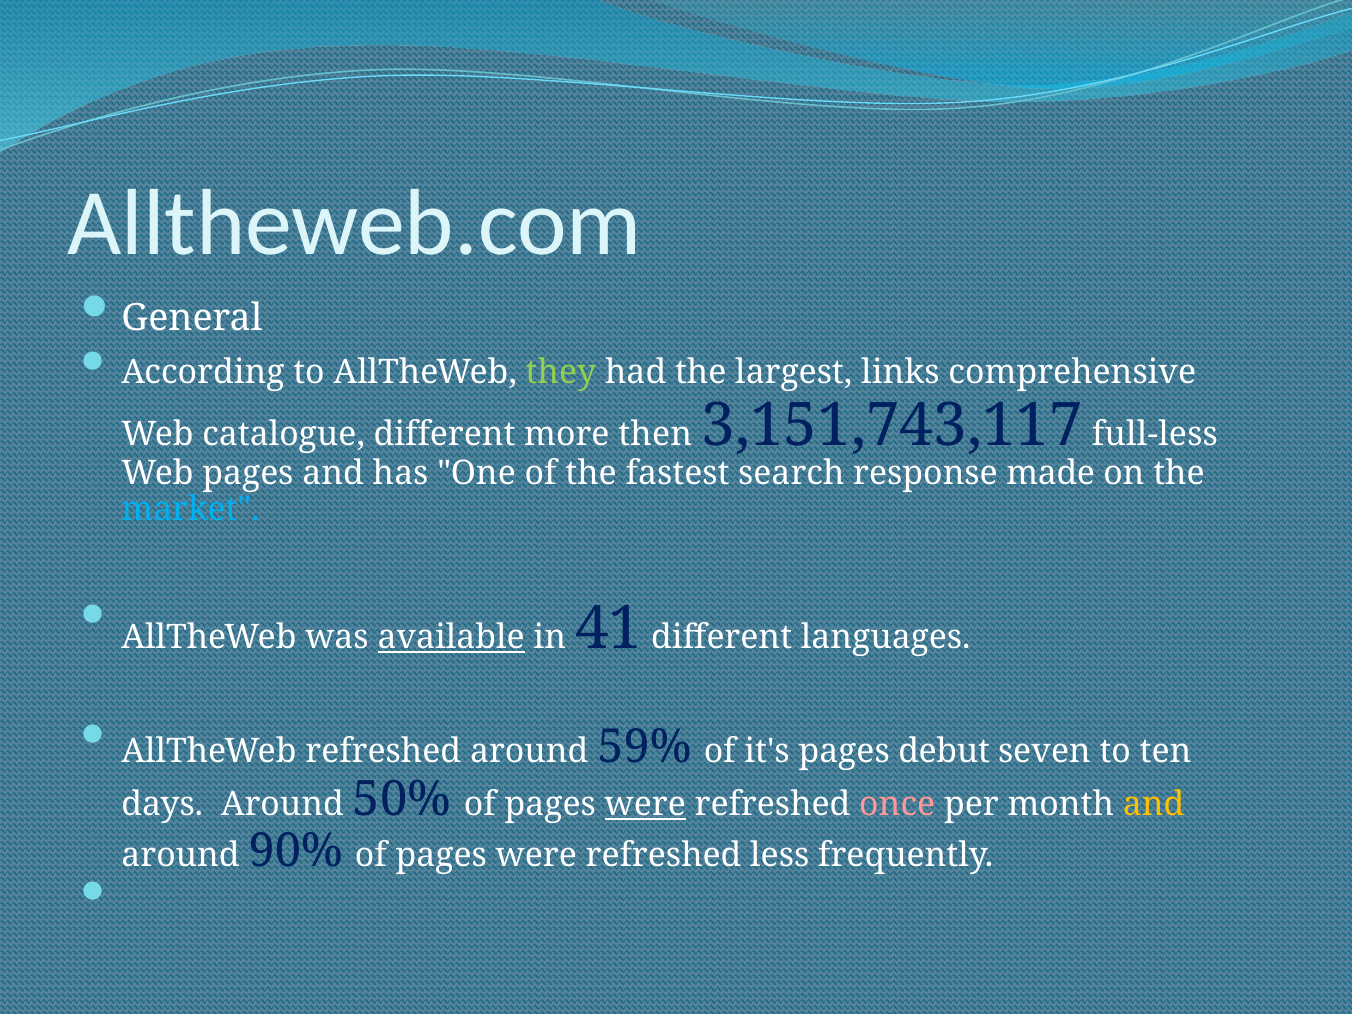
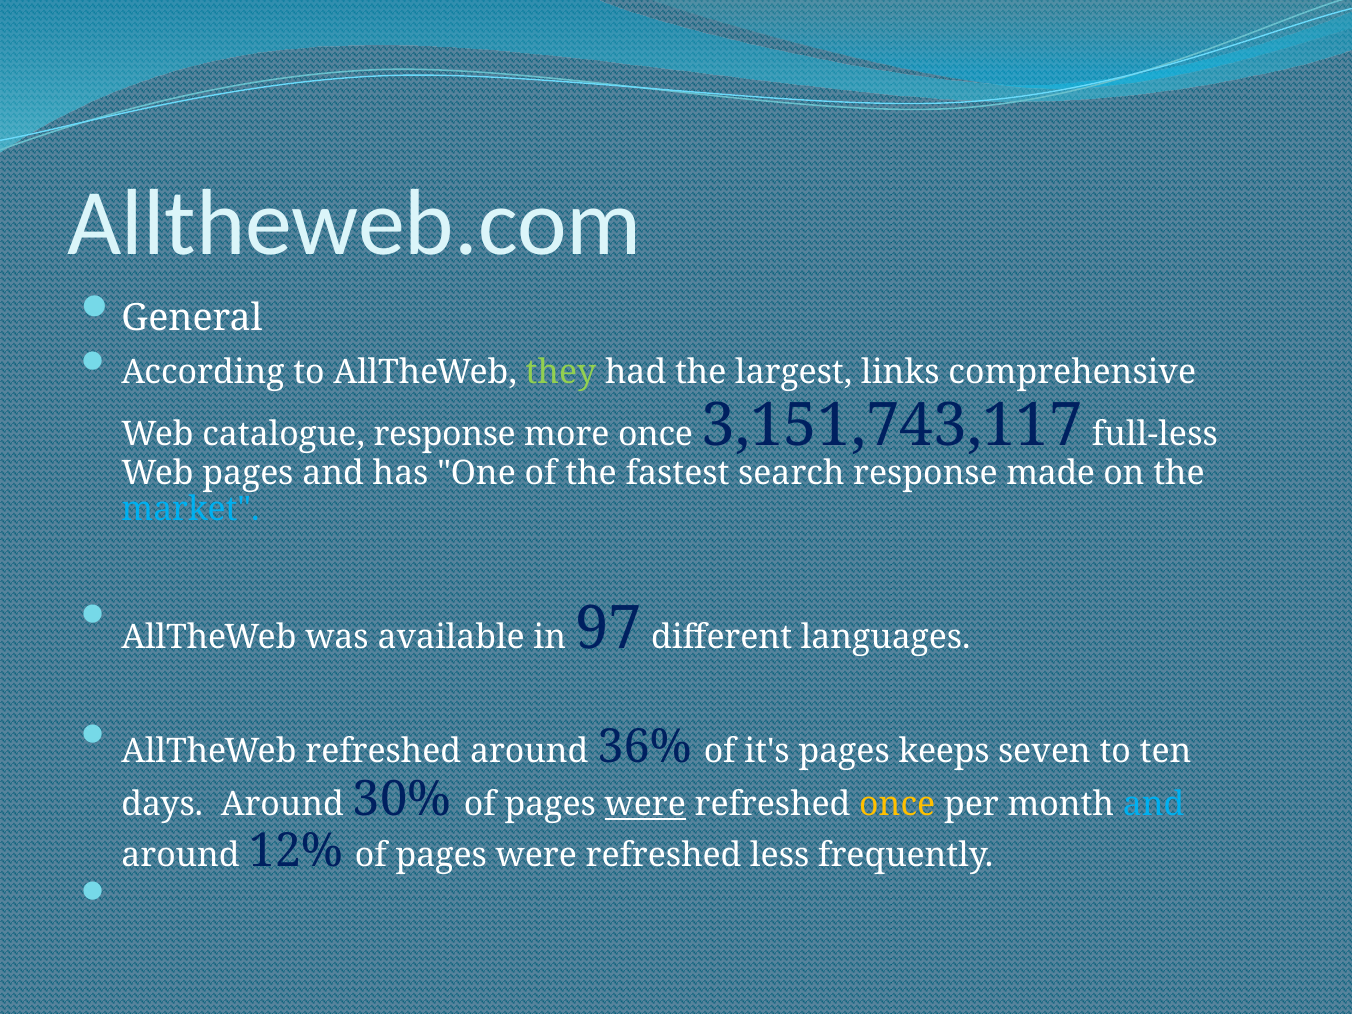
catalogue different: different -> response
more then: then -> once
available underline: present -> none
41: 41 -> 97
59%: 59% -> 36%
debut: debut -> keeps
50%: 50% -> 30%
once at (897, 804) colour: pink -> yellow
and at (1154, 804) colour: yellow -> light blue
90%: 90% -> 12%
